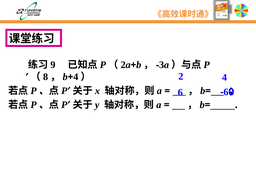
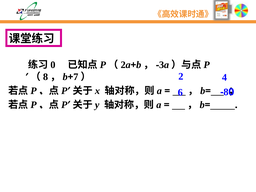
9 at (53, 65): 9 -> 0
4 at (76, 77): 4 -> 7
6 at (226, 92): 6 -> 8
